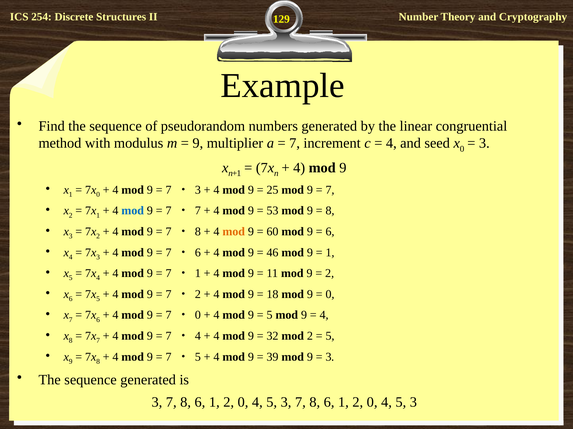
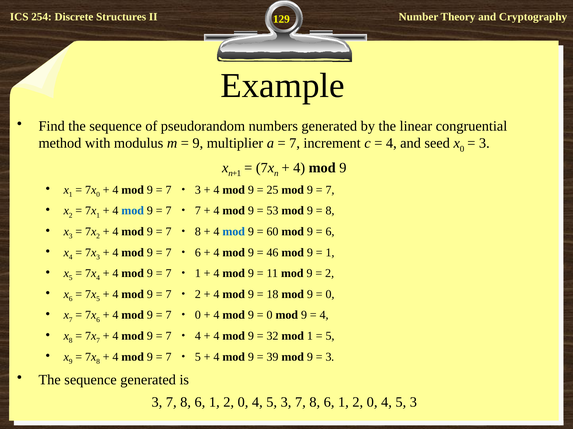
mod at (234, 232) colour: orange -> blue
5 at (270, 316): 5 -> 0
mod 2: 2 -> 1
